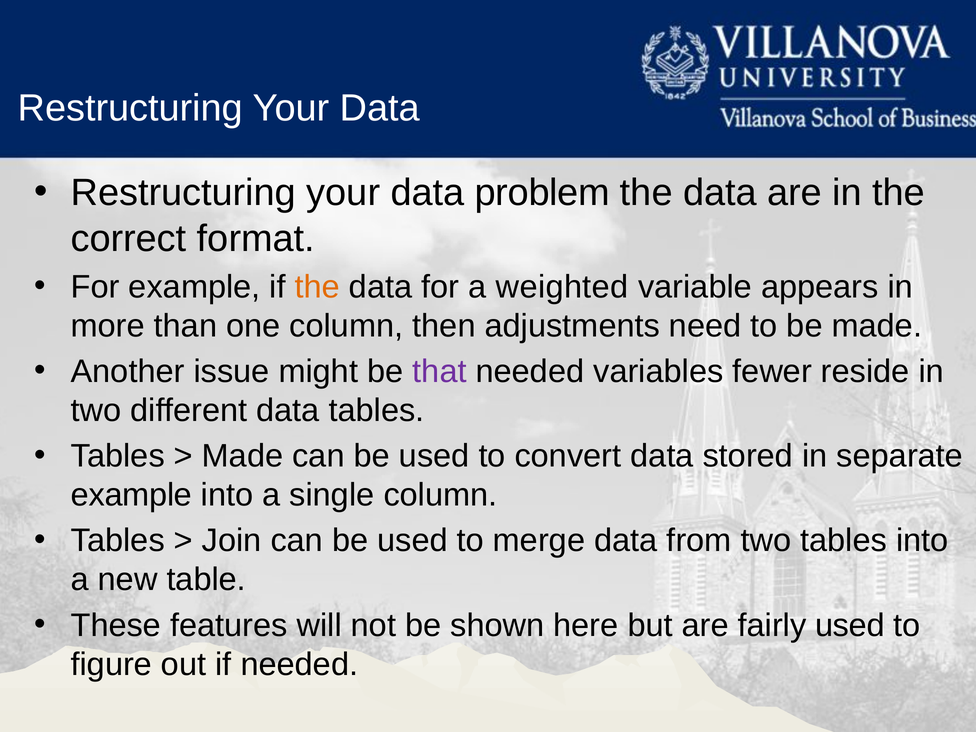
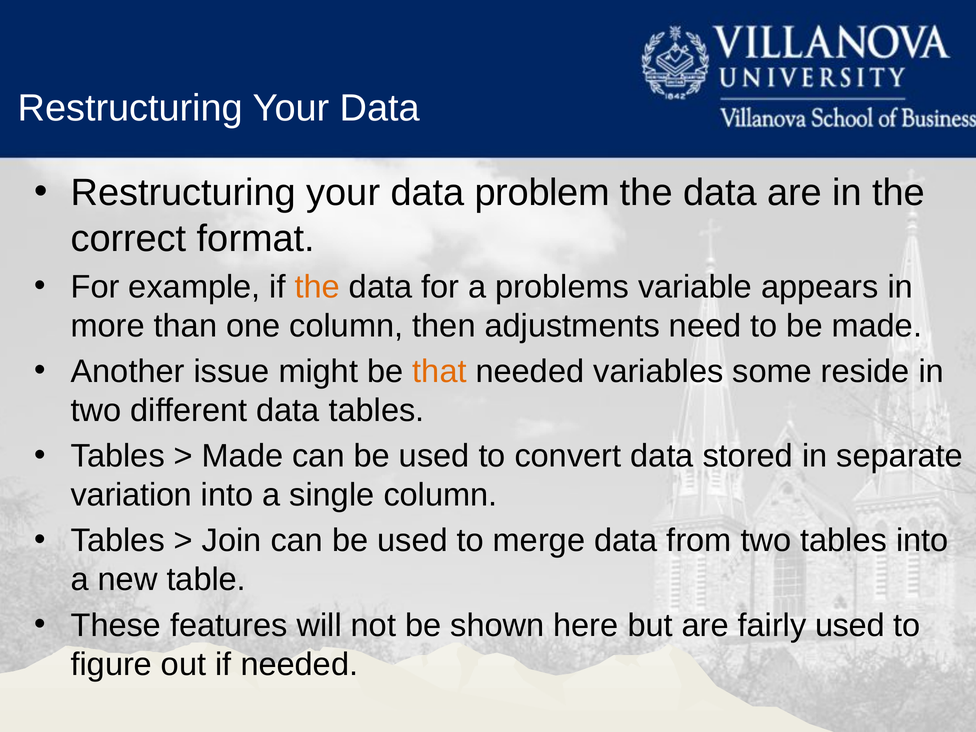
weighted: weighted -> problems
that colour: purple -> orange
fewer: fewer -> some
example at (131, 495): example -> variation
